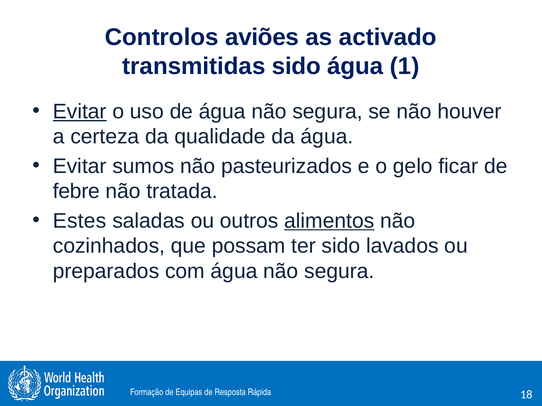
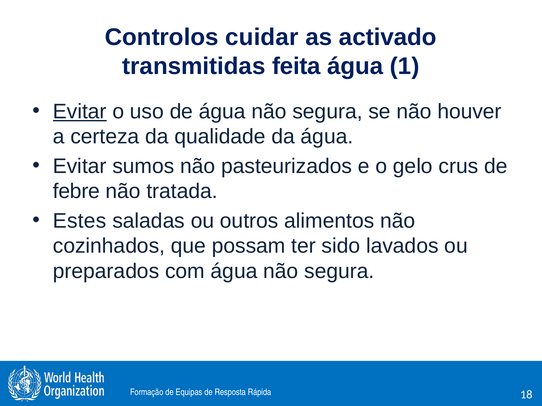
aviões: aviões -> cuidar
transmitidas sido: sido -> feita
ficar: ficar -> crus
alimentos underline: present -> none
